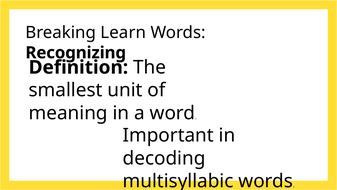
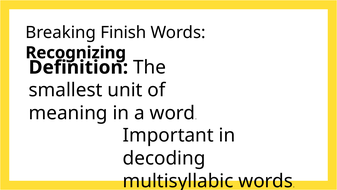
Learn: Learn -> Finish
